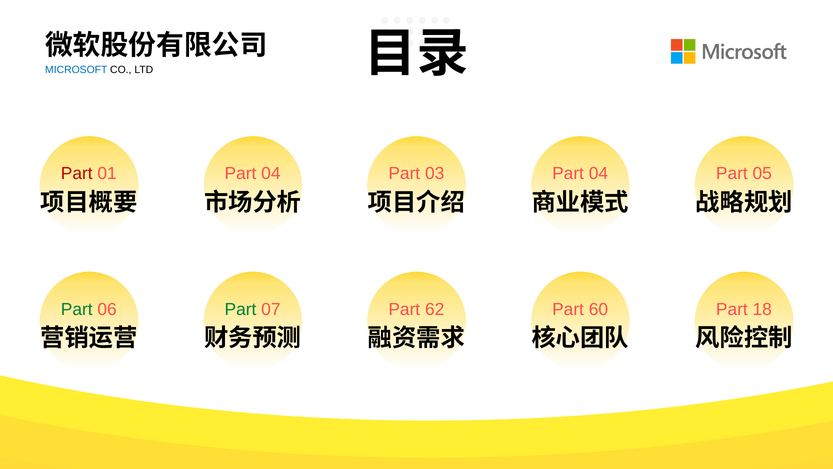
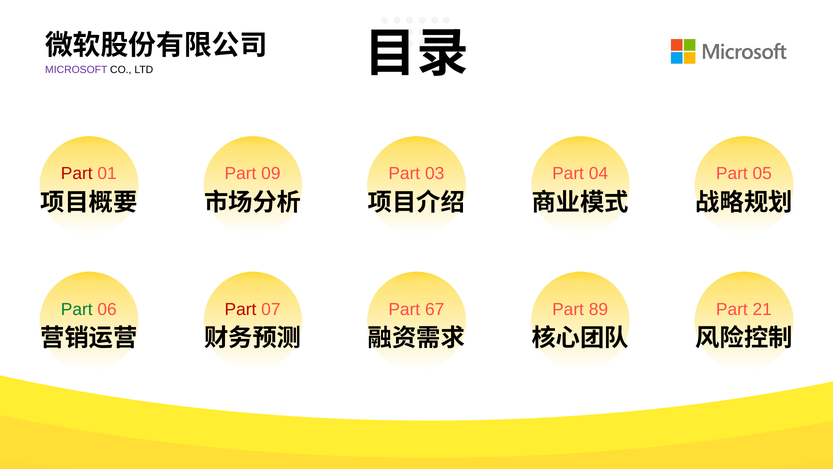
MICROSOFT colour: blue -> purple
04 at (271, 174): 04 -> 09
Part at (240, 309) colour: green -> red
62: 62 -> 67
60: 60 -> 89
18: 18 -> 21
